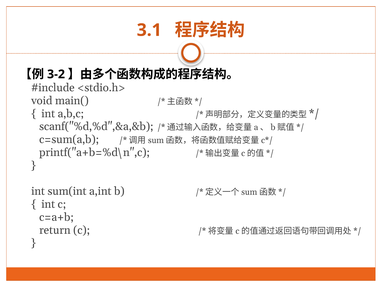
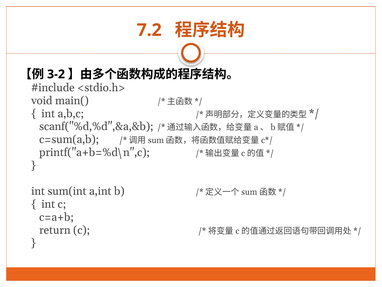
3.1: 3.1 -> 7.2
